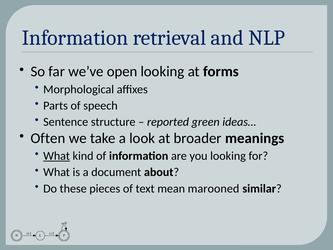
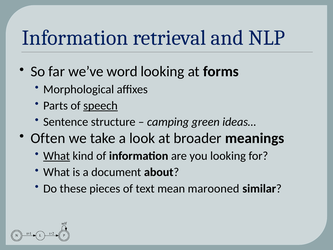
open: open -> word
speech underline: none -> present
reported: reported -> camping
